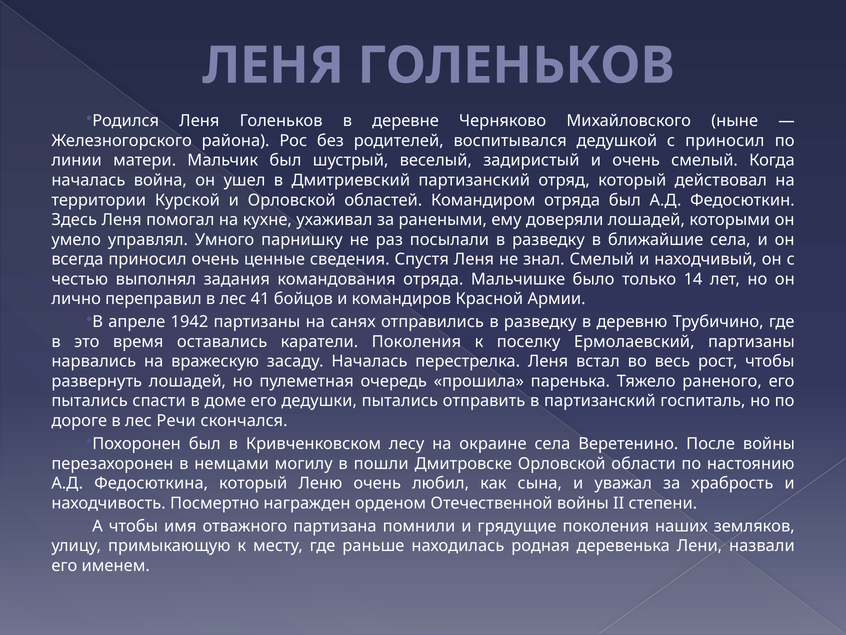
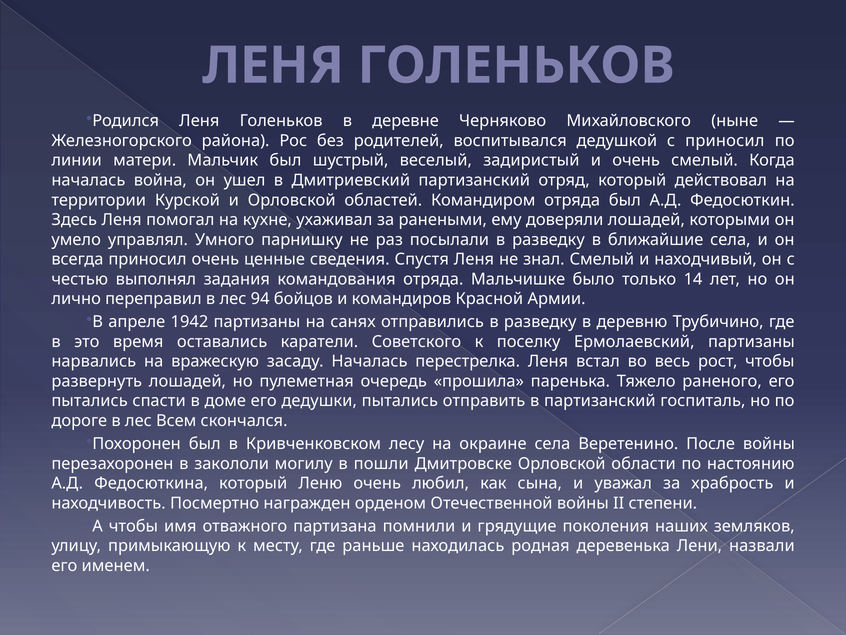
41: 41 -> 94
каратели Поколения: Поколения -> Советского
Речи: Речи -> Всем
немцами: немцами -> закололи
